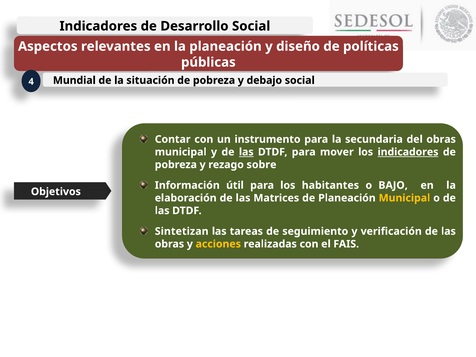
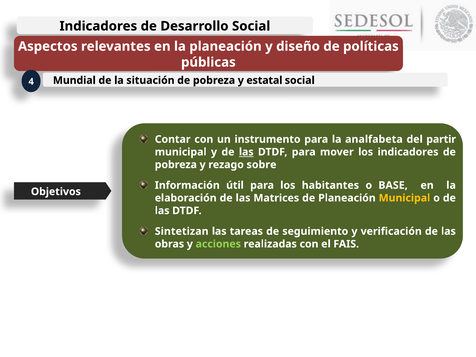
debajo: debajo -> estatal
secundaria: secundaria -> analfabeta
del obras: obras -> partir
indicadores at (408, 152) underline: present -> none
BAJO: BAJO -> BASE
acciones colour: yellow -> light green
